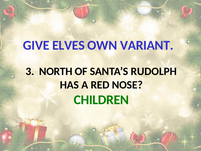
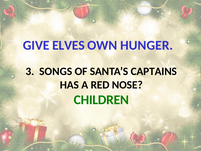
VARIANT: VARIANT -> HUNGER
NORTH: NORTH -> SONGS
RUDOLPH: RUDOLPH -> CAPTAINS
